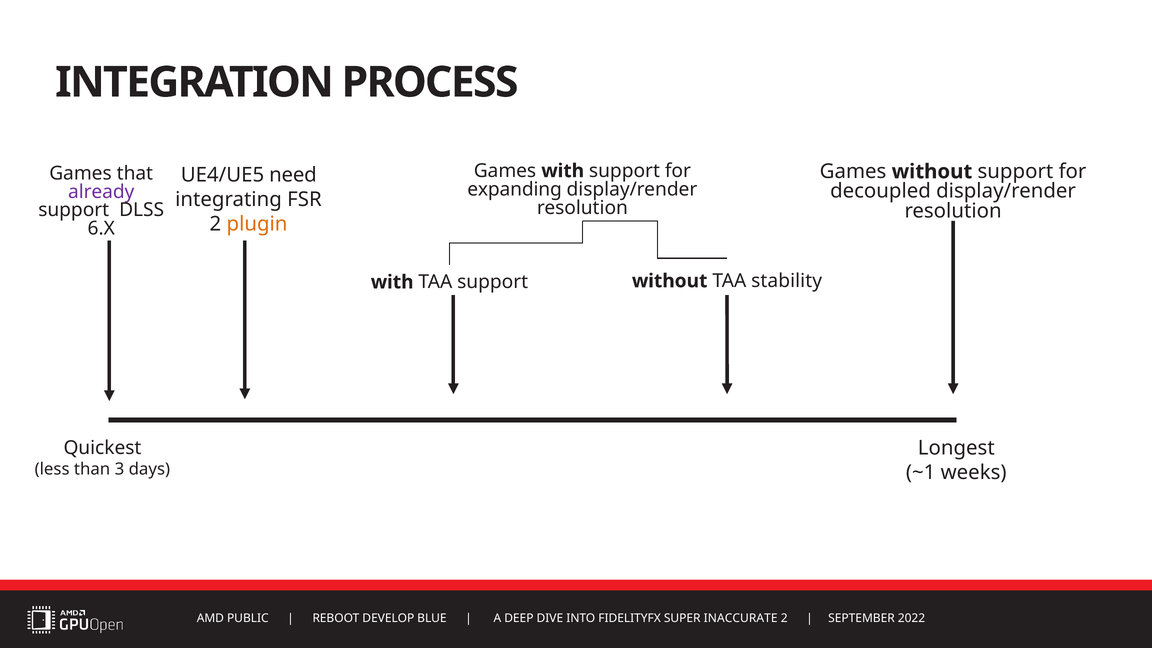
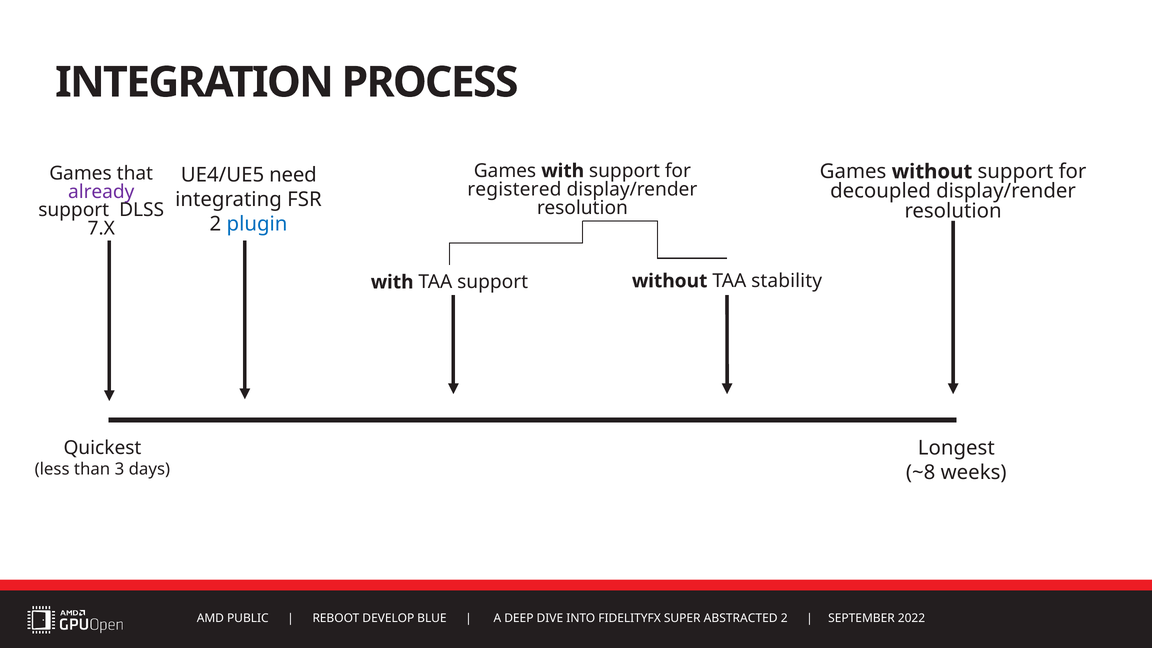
expanding: expanding -> registered
plugin colour: orange -> blue
6.X: 6.X -> 7.X
~1: ~1 -> ~8
INACCURATE: INACCURATE -> ABSTRACTED
